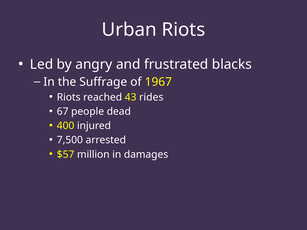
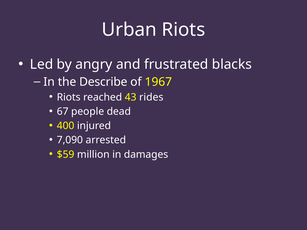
Suffrage: Suffrage -> Describe
7,500: 7,500 -> 7,090
$57: $57 -> $59
